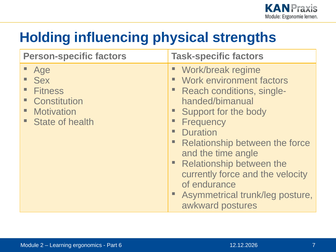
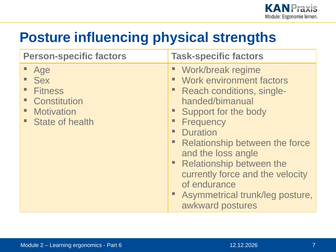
Holding at (45, 37): Holding -> Posture
time: time -> loss
